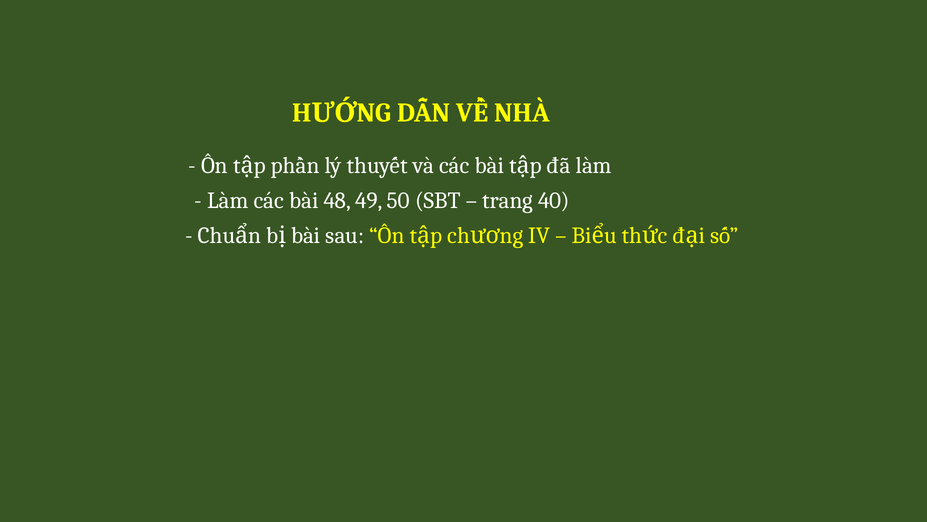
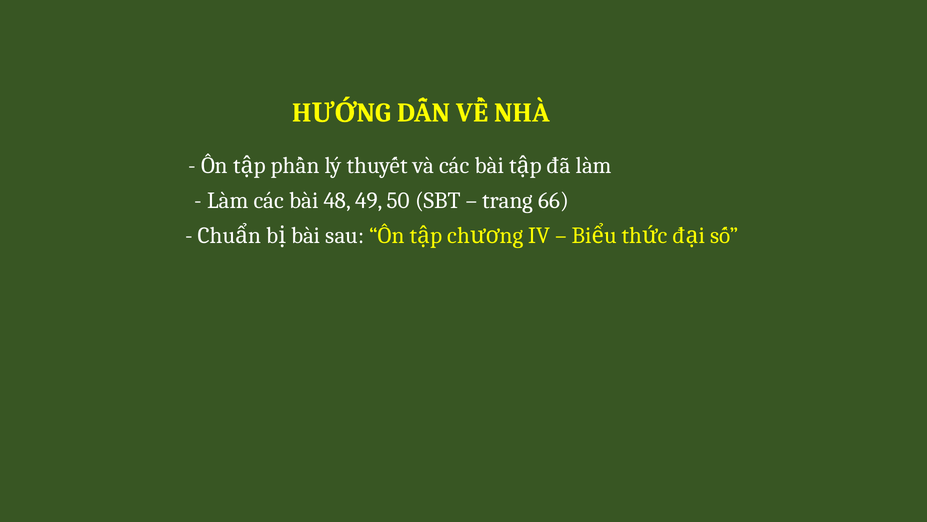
40: 40 -> 66
